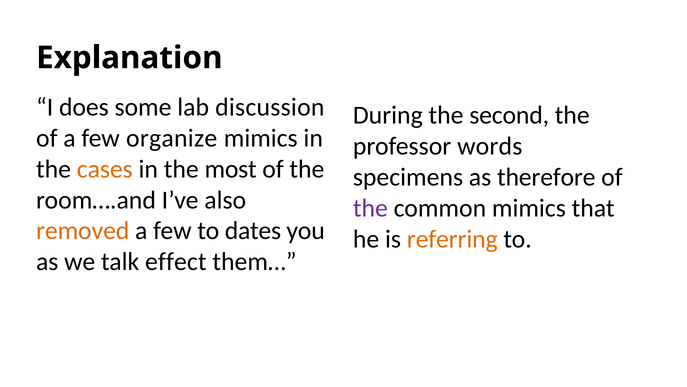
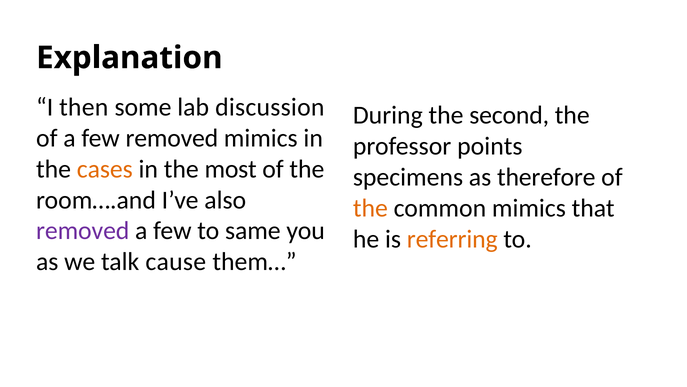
does: does -> then
few organize: organize -> removed
words: words -> points
the at (370, 208) colour: purple -> orange
removed at (83, 231) colour: orange -> purple
dates: dates -> same
effect: effect -> cause
